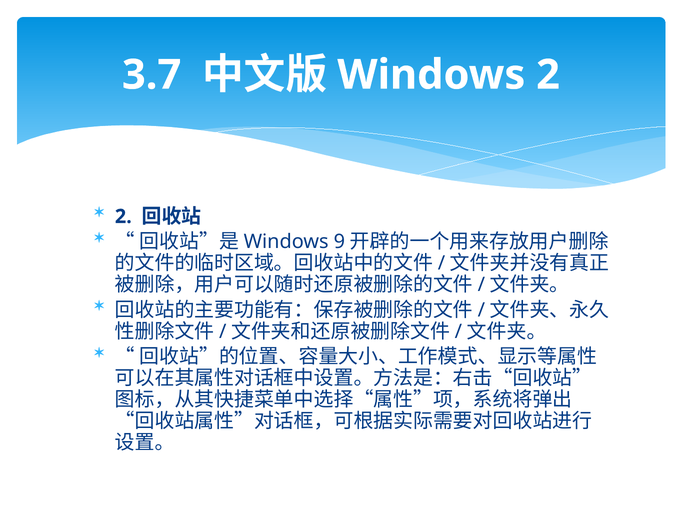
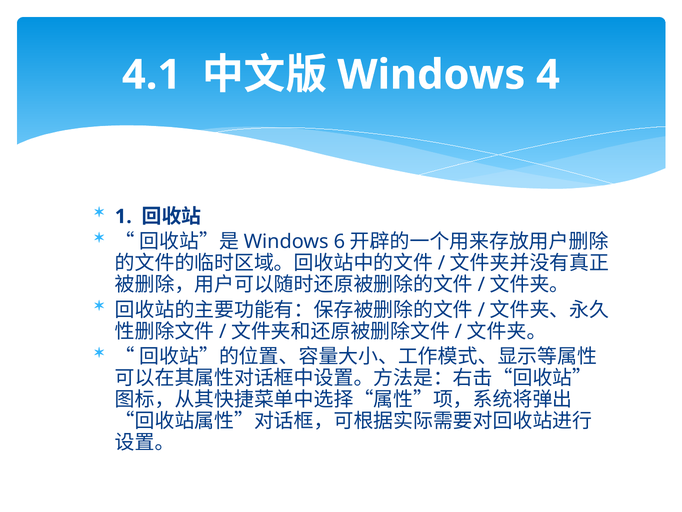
3.7: 3.7 -> 4.1
2 at (548, 75): 2 -> 4
2 at (123, 216): 2 -> 1
9: 9 -> 6
